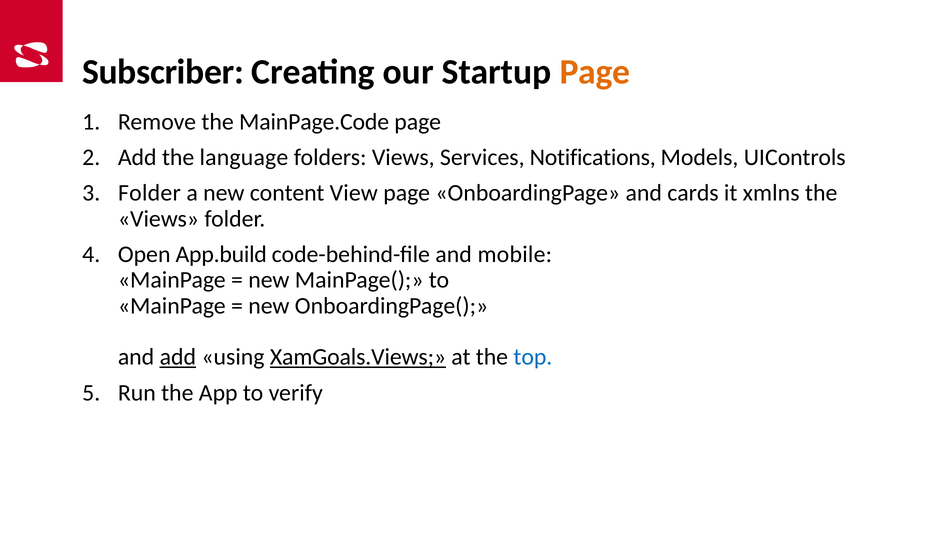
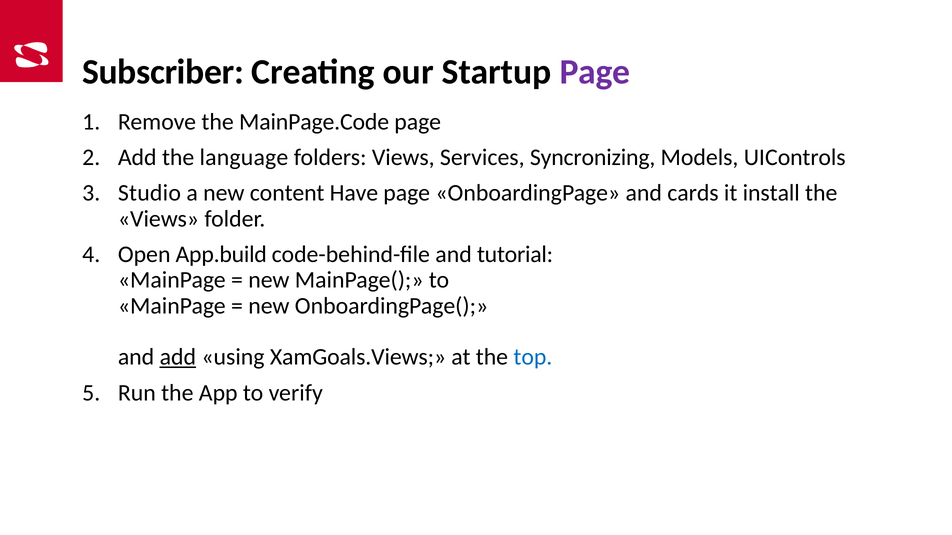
Page at (595, 72) colour: orange -> purple
Notifications: Notifications -> Syncronizing
Folder at (149, 193): Folder -> Studio
View: View -> Have
xmlns: xmlns -> install
mobile: mobile -> tutorial
XamGoals.Views underline: present -> none
